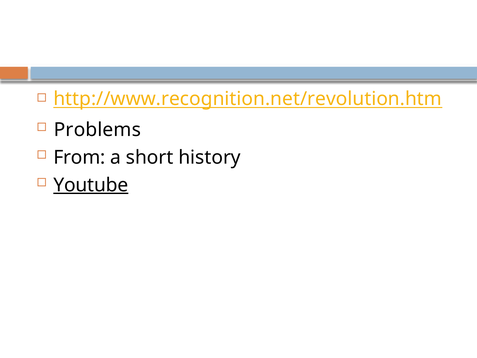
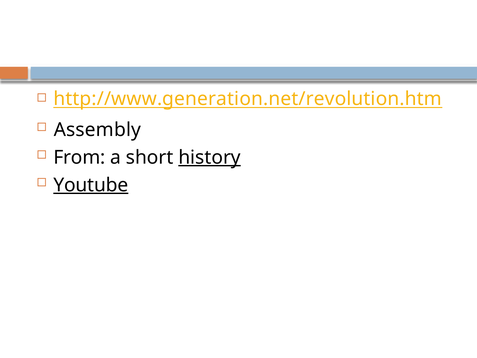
http://www.recognition.net/revolution.htm: http://www.recognition.net/revolution.htm -> http://www.generation.net/revolution.htm
Problems: Problems -> Assembly
history underline: none -> present
